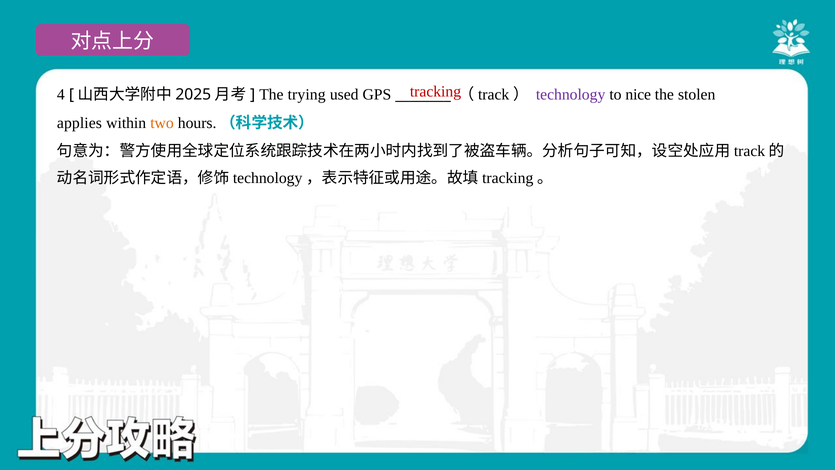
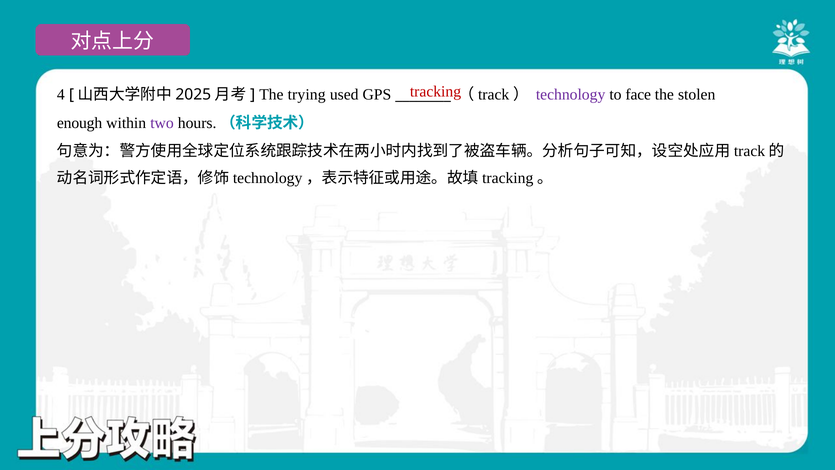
nice: nice -> face
applies: applies -> enough
two colour: orange -> purple
